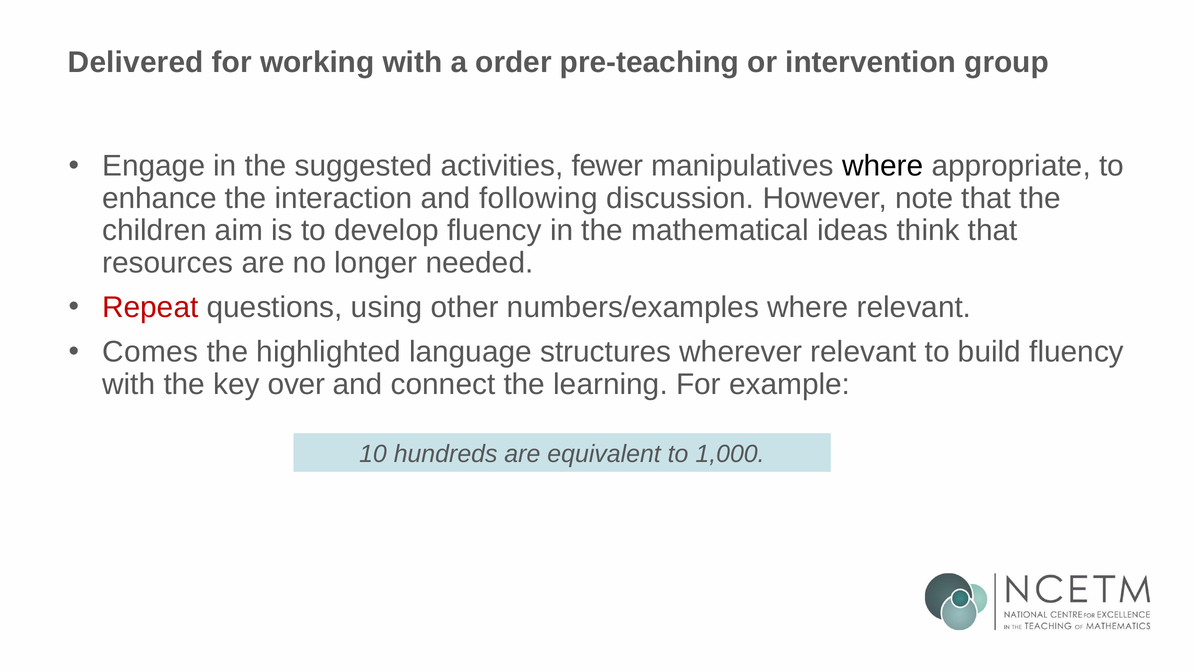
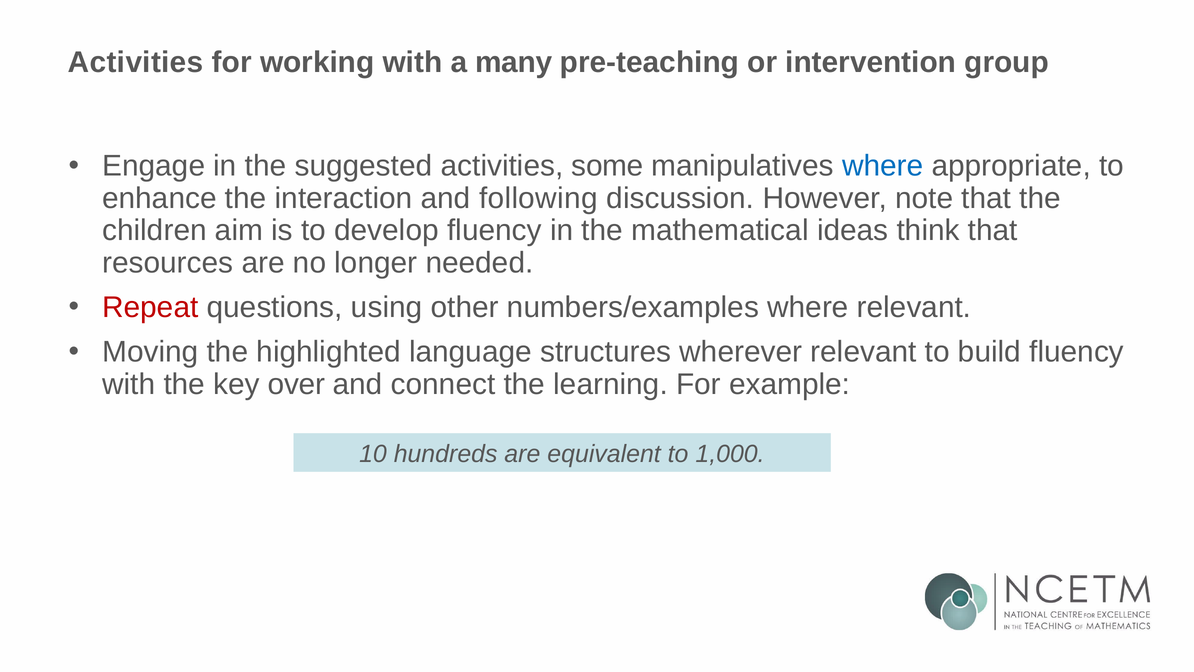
Delivered at (136, 63): Delivered -> Activities
order: order -> many
fewer: fewer -> some
where at (883, 166) colour: black -> blue
Comes: Comes -> Moving
